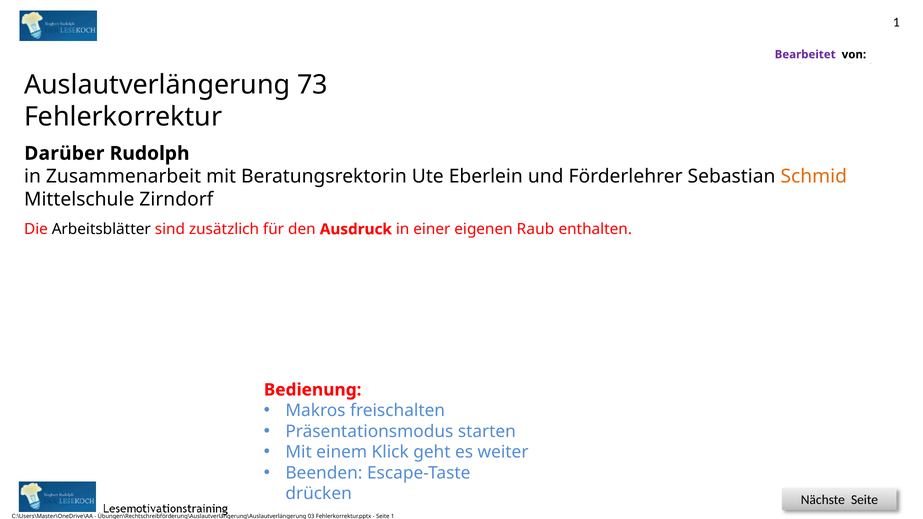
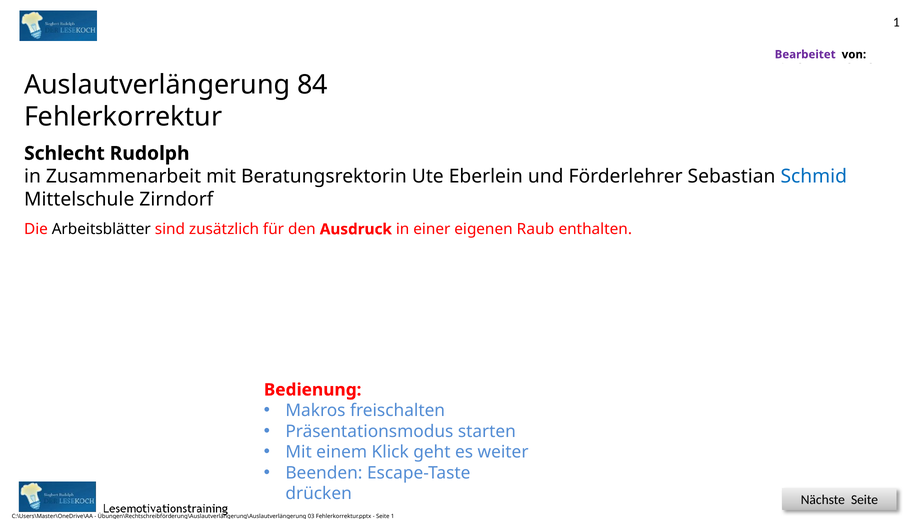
73: 73 -> 84
Darüber: Darüber -> Schlecht
Schmid colour: orange -> blue
